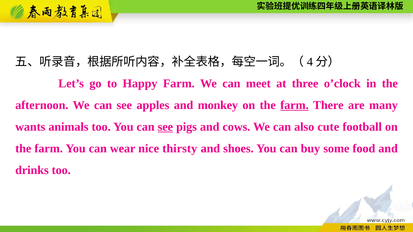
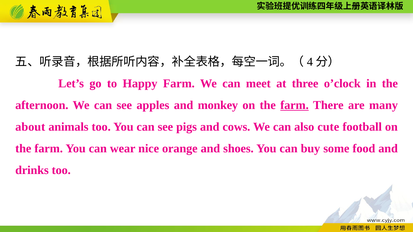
wants: wants -> about
see at (165, 127) underline: present -> none
thirsty: thirsty -> orange
